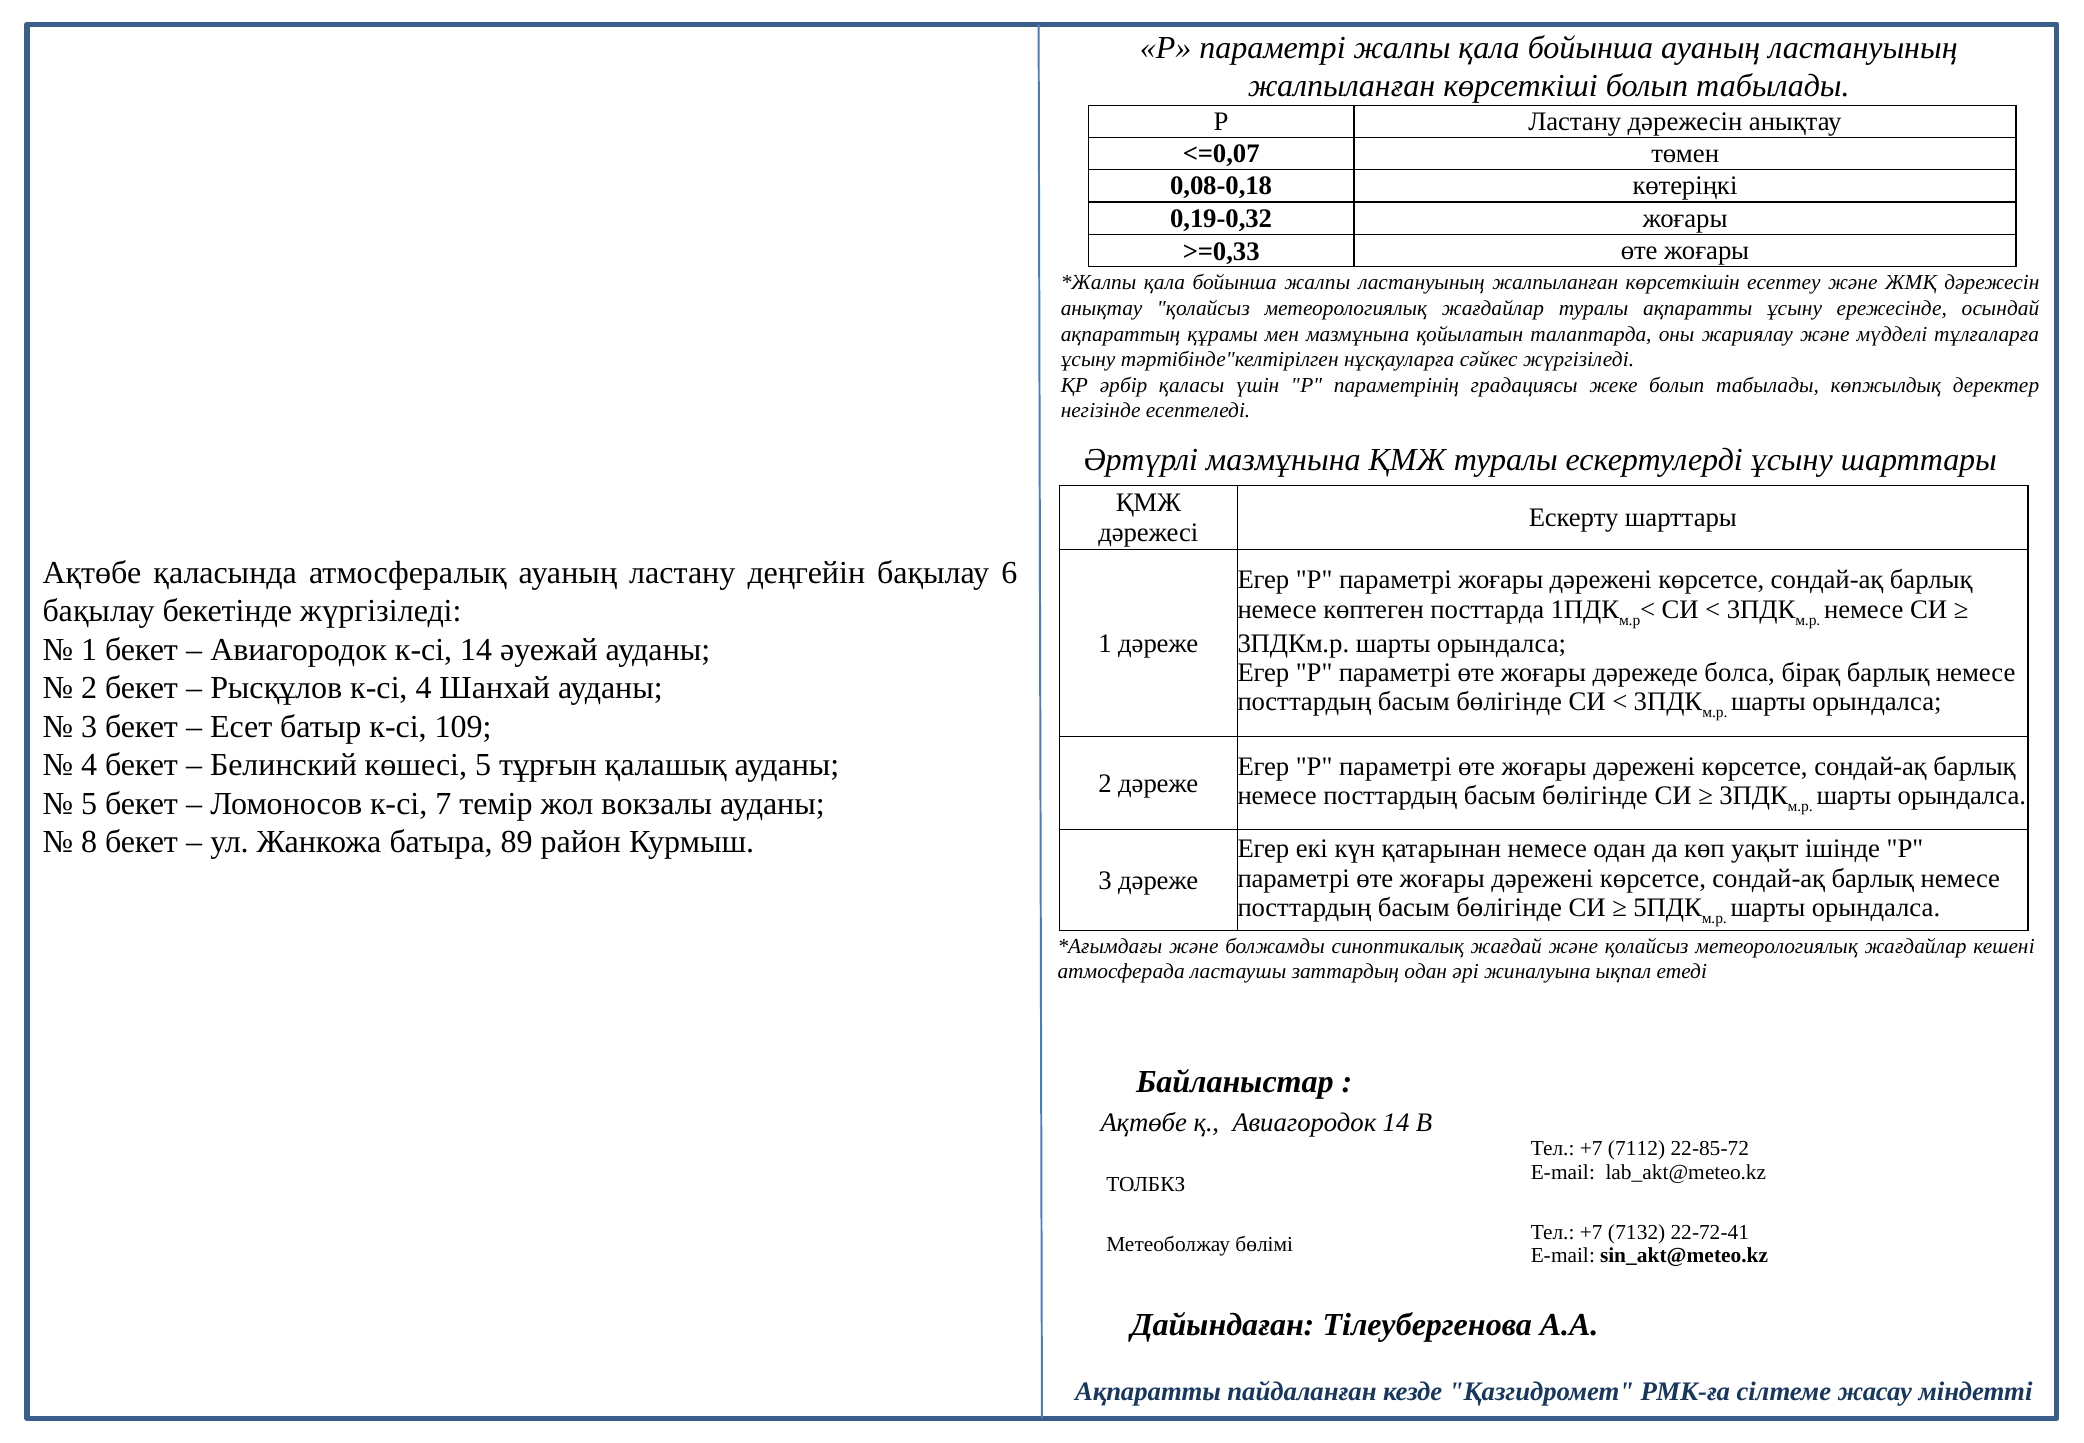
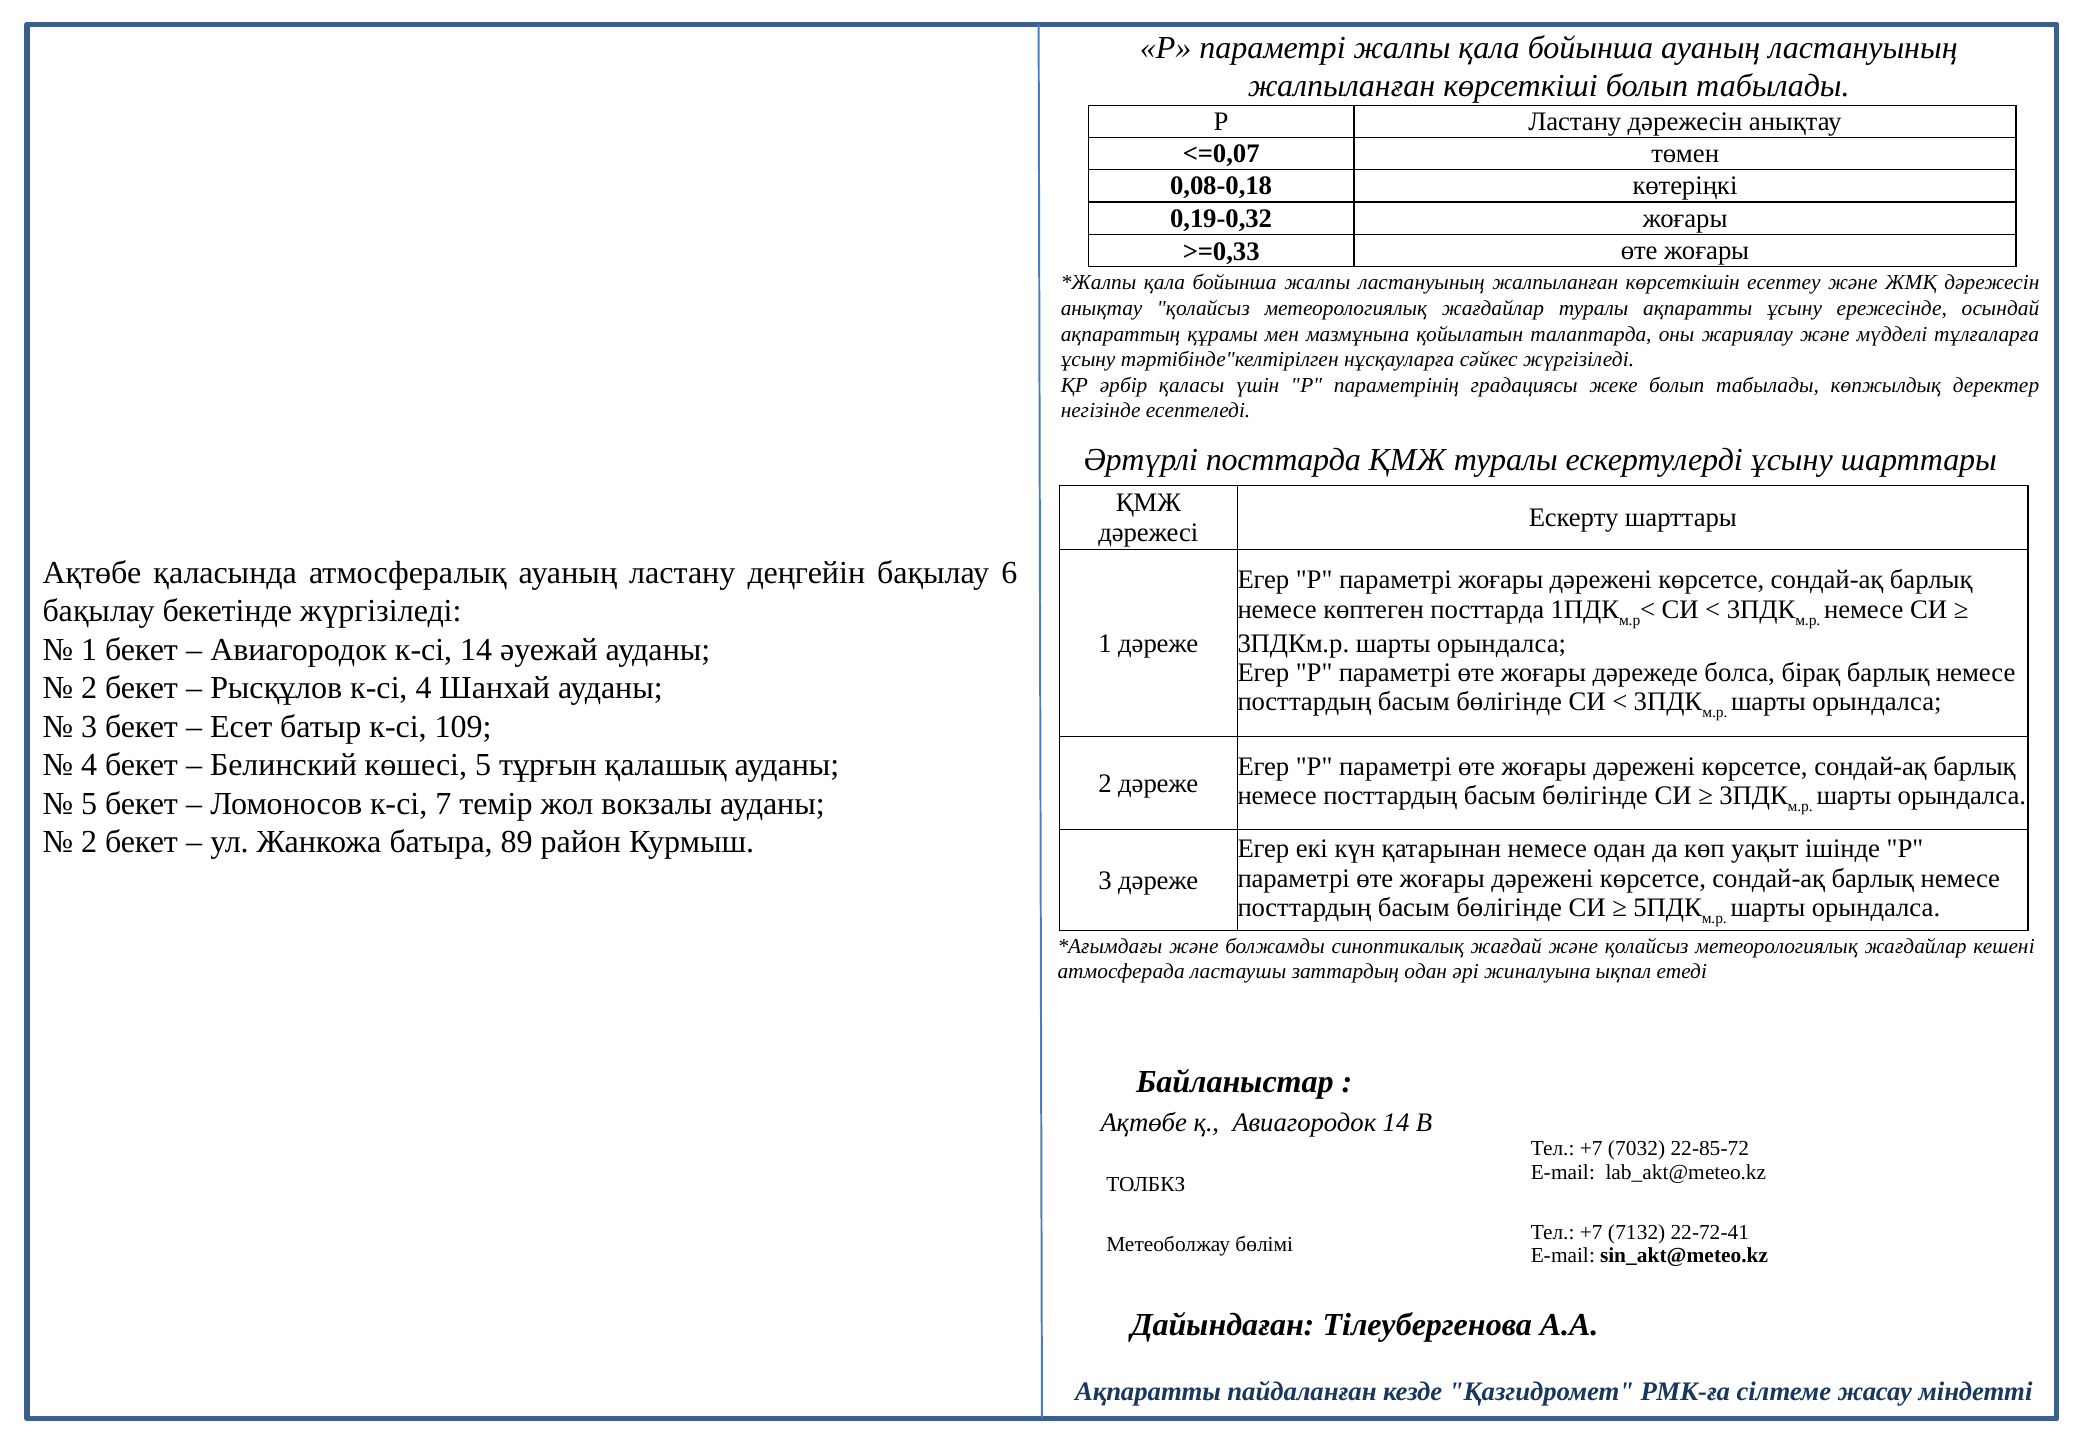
Әртүрлі мазмұнына: мазмұнына -> посттарда
8 at (89, 842): 8 -> 2
7112: 7112 -> 7032
